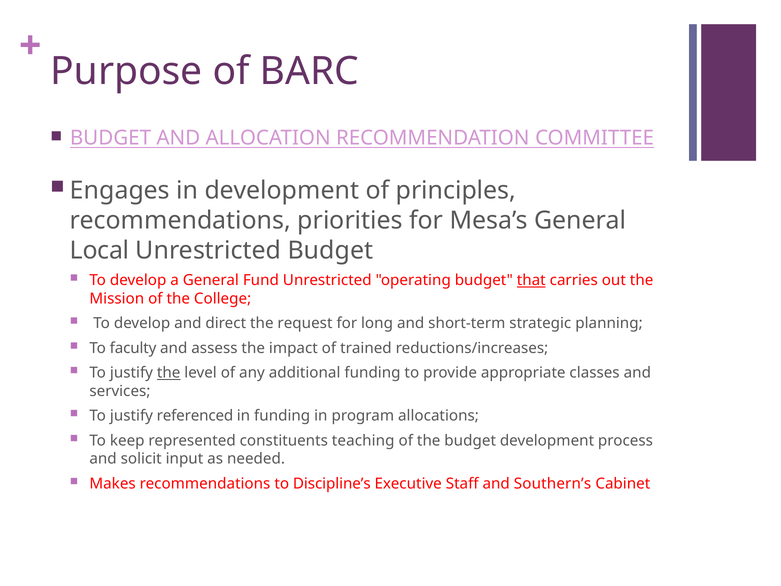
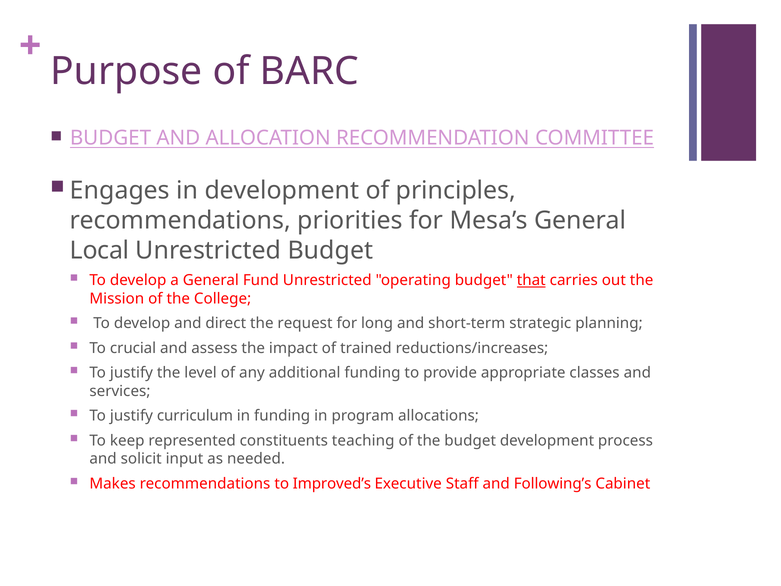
faculty: faculty -> crucial
the at (169, 373) underline: present -> none
referenced: referenced -> curriculum
Discipline’s: Discipline’s -> Improved’s
Southern’s: Southern’s -> Following’s
